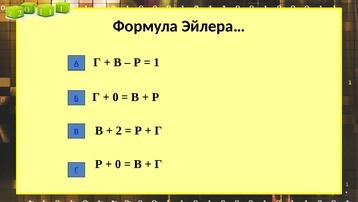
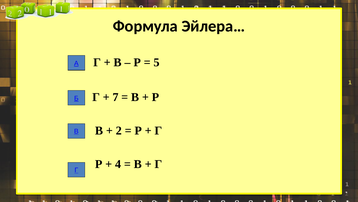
1: 1 -> 5
0 at (116, 97): 0 -> 7
0 at (118, 164): 0 -> 4
